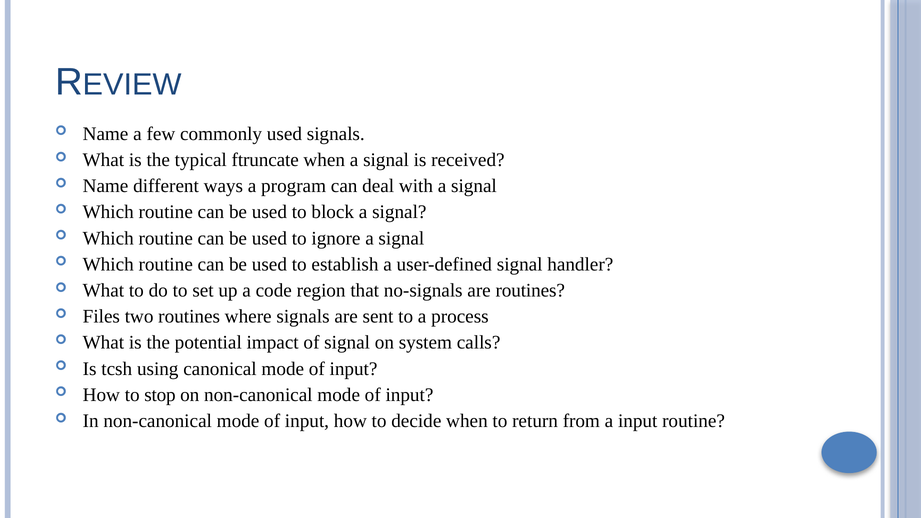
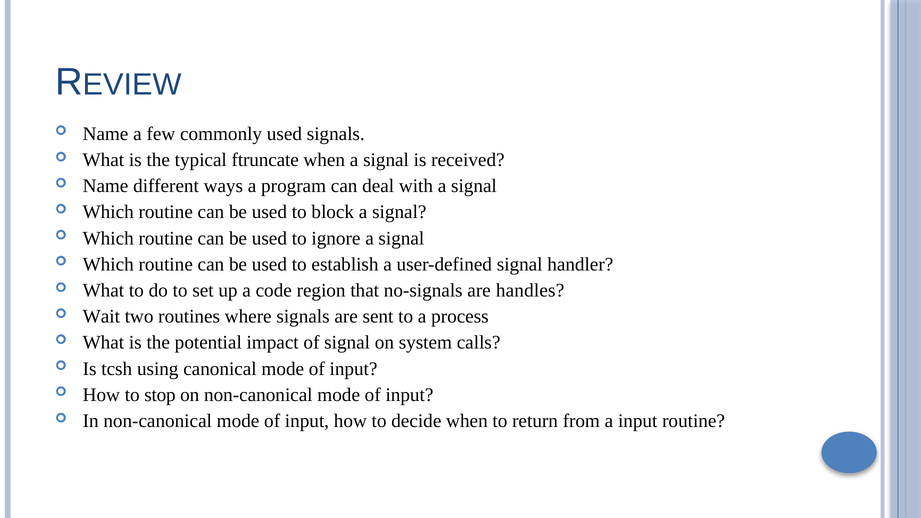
are routines: routines -> handles
Files: Files -> Wait
